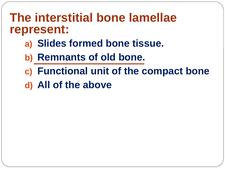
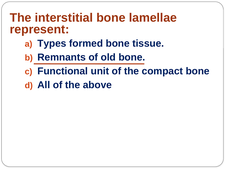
Slides: Slides -> Types
